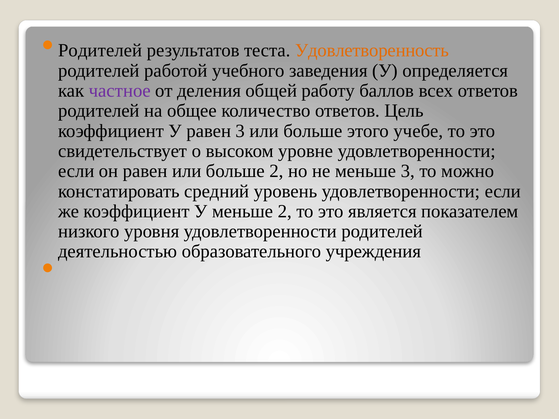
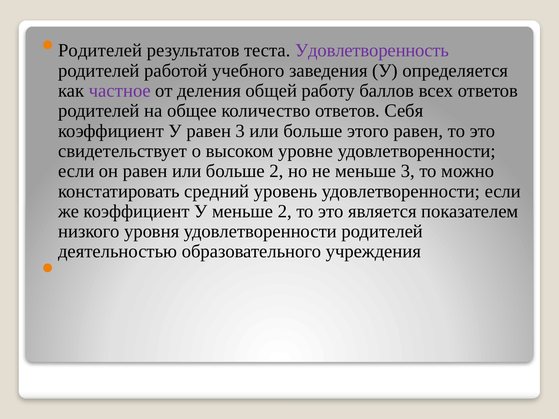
Удовлетворенность colour: orange -> purple
Цель: Цель -> Себя
этого учебе: учебе -> равен
